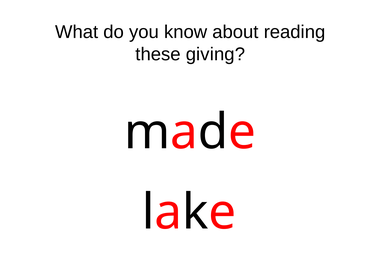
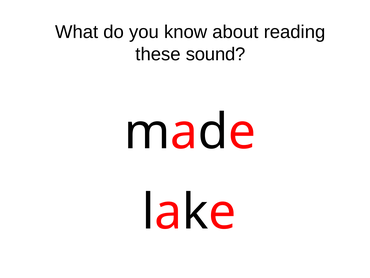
giving: giving -> sound
